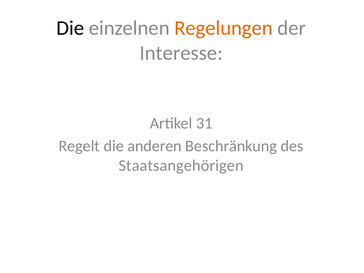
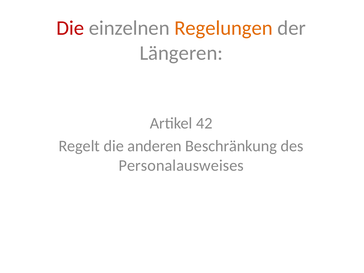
Die at (70, 28) colour: black -> red
Interesse: Interesse -> Längeren
31: 31 -> 42
Staatsangehörigen: Staatsangehörigen -> Personalausweises
